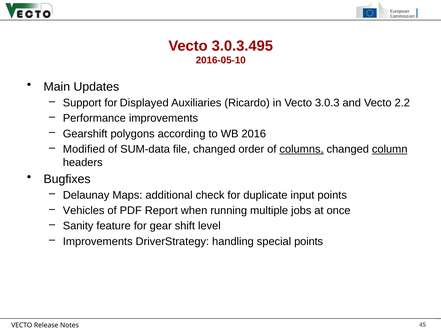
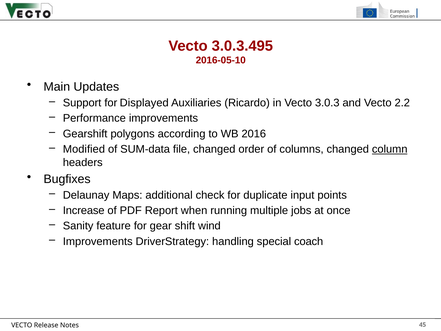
columns underline: present -> none
Vehicles: Vehicles -> Increase
level: level -> wind
special points: points -> coach
